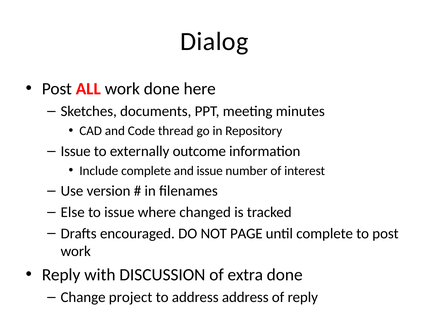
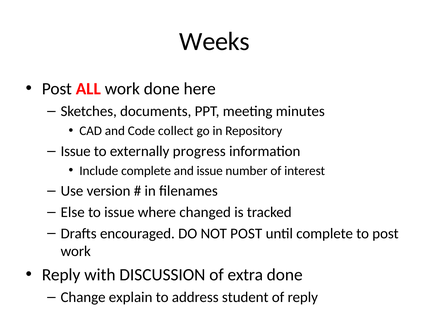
Dialog: Dialog -> Weeks
thread: thread -> collect
outcome: outcome -> progress
NOT PAGE: PAGE -> POST
project: project -> explain
address address: address -> student
